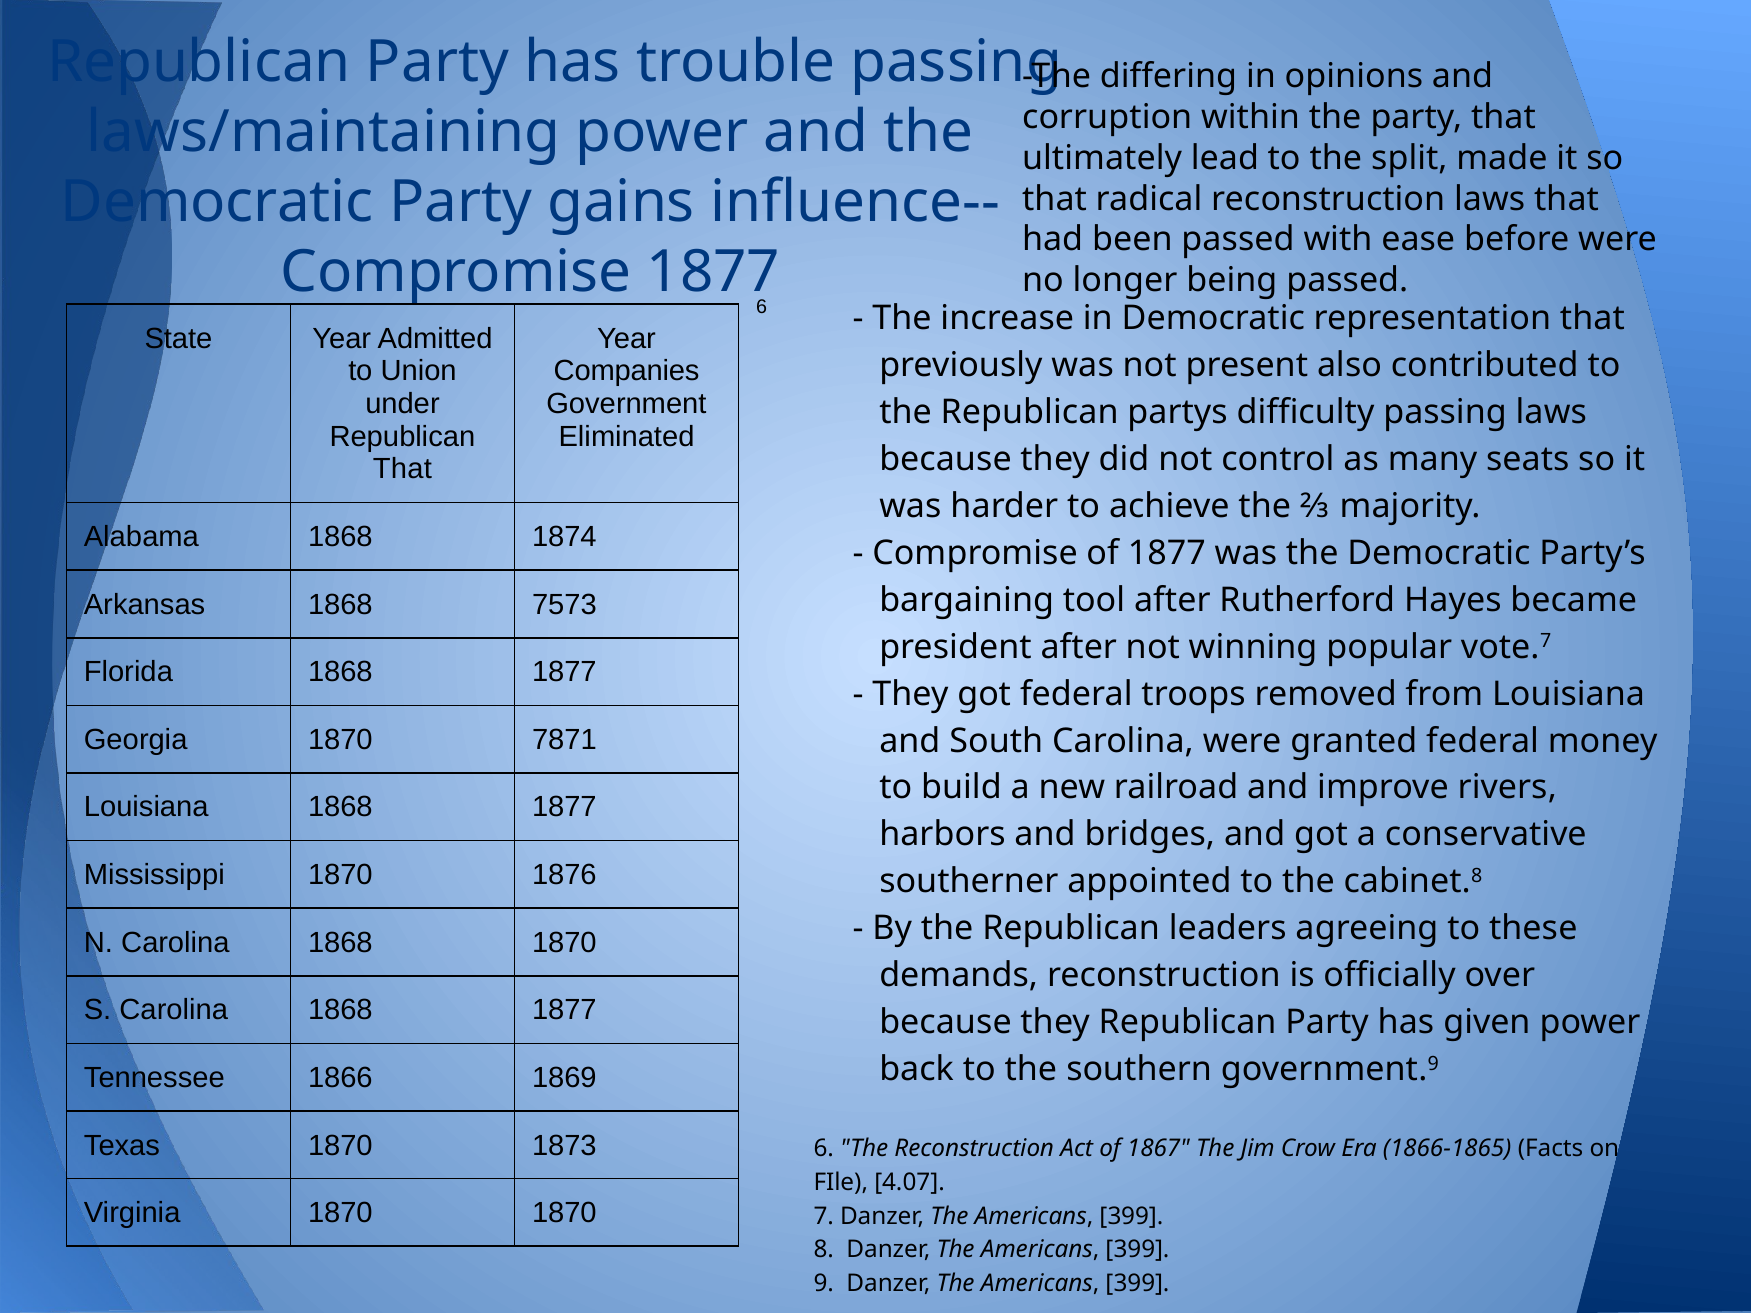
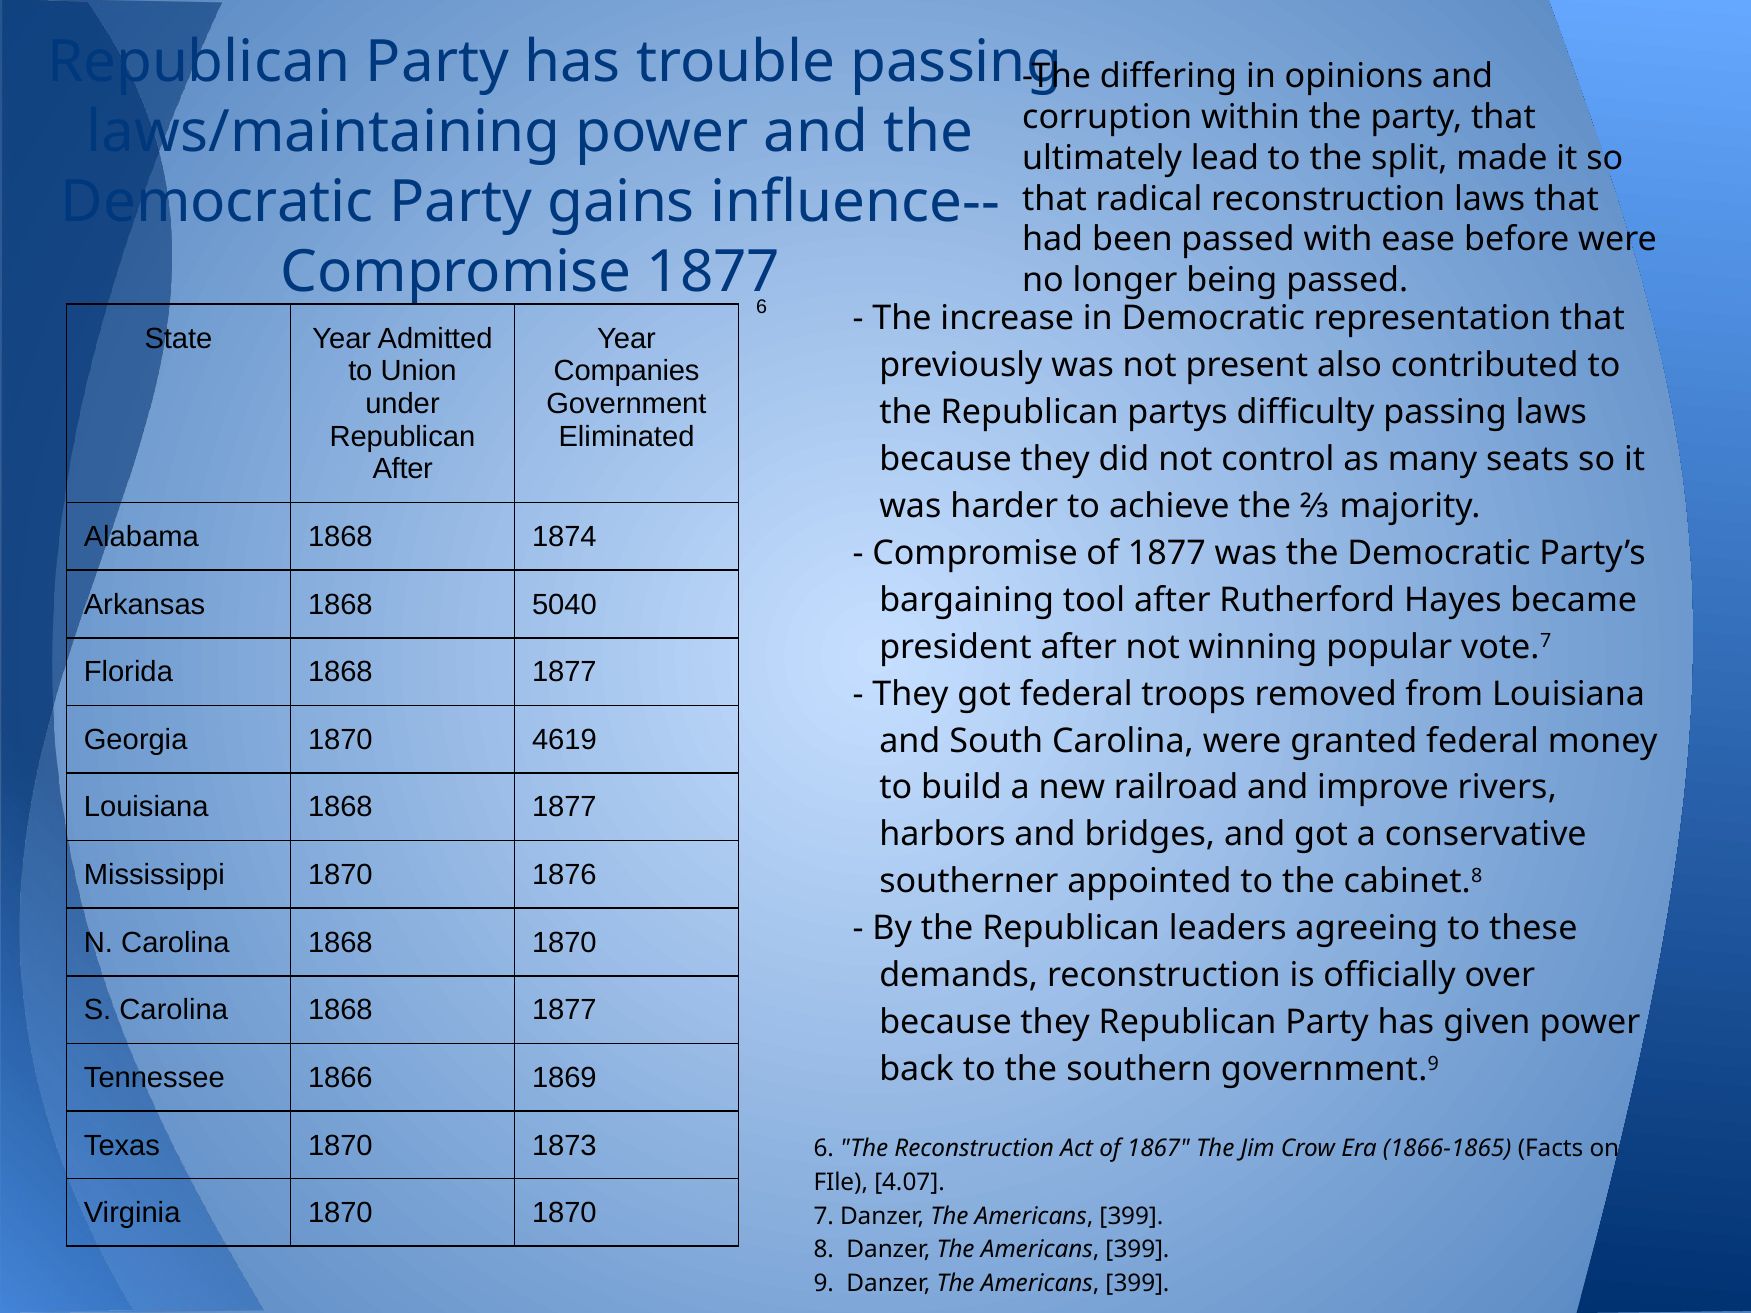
That at (402, 469): That -> After
7573: 7573 -> 5040
7871: 7871 -> 4619
